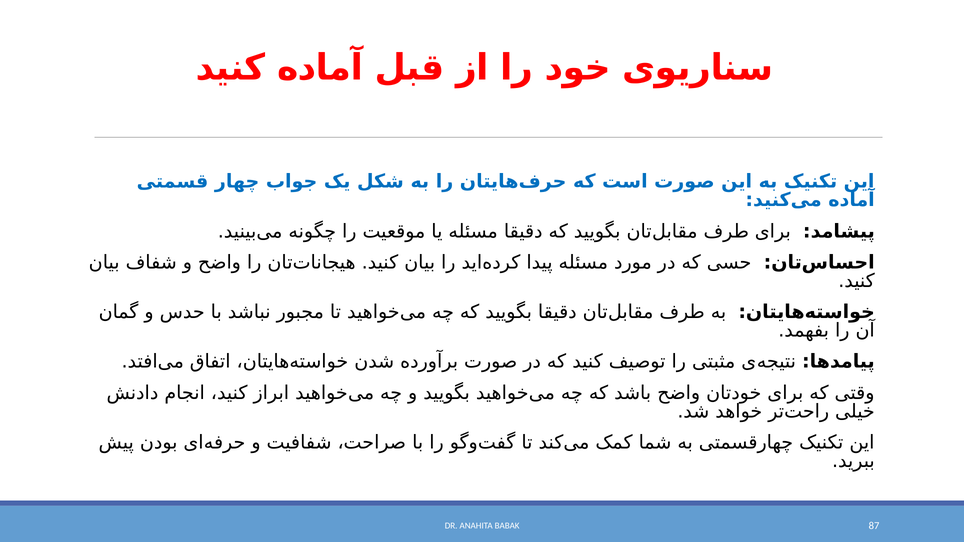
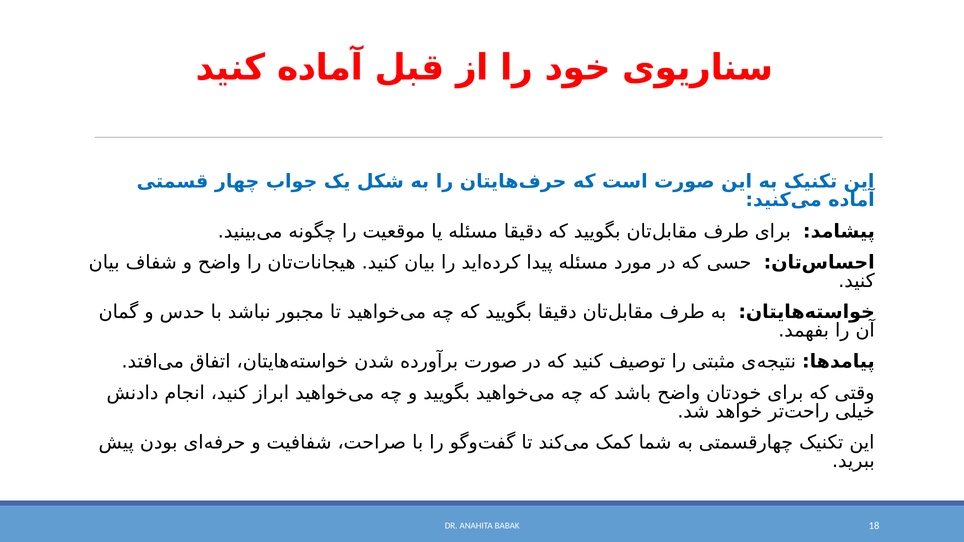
87: 87 -> 18
